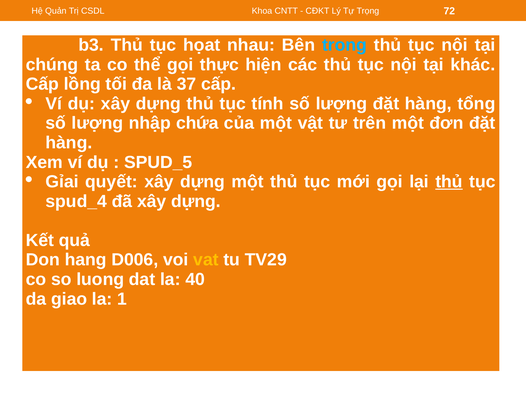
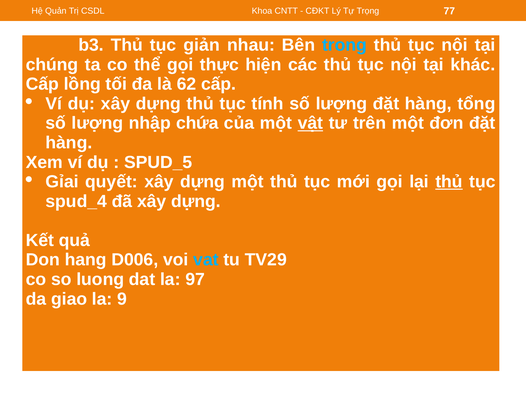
72: 72 -> 77
họat: họat -> giản
37: 37 -> 62
vật underline: none -> present
vat colour: yellow -> light blue
40: 40 -> 97
1: 1 -> 9
